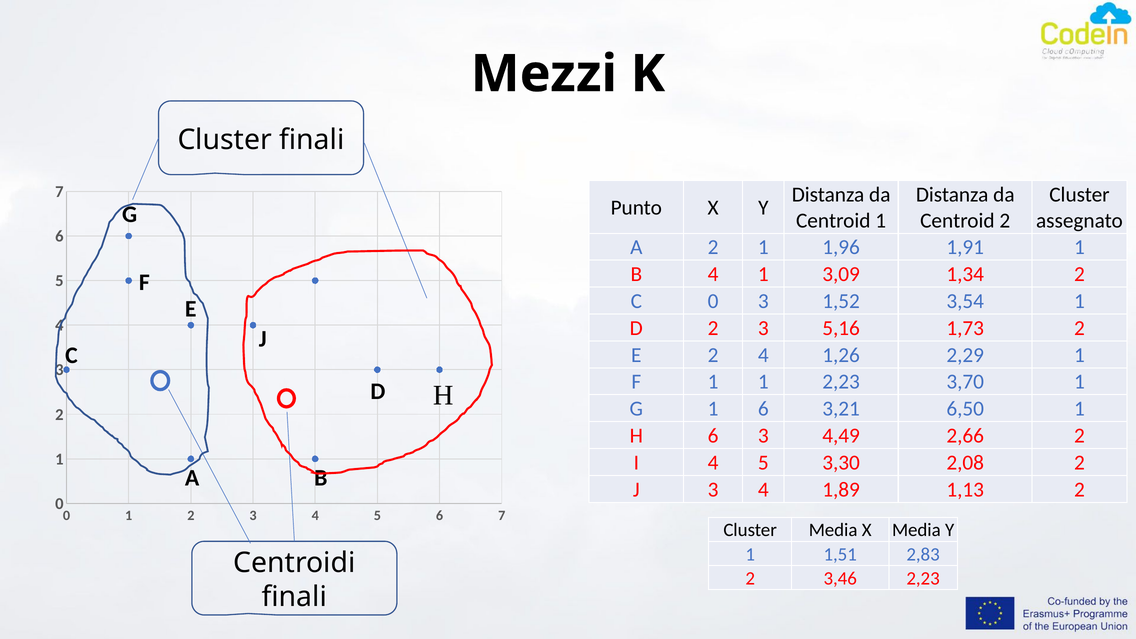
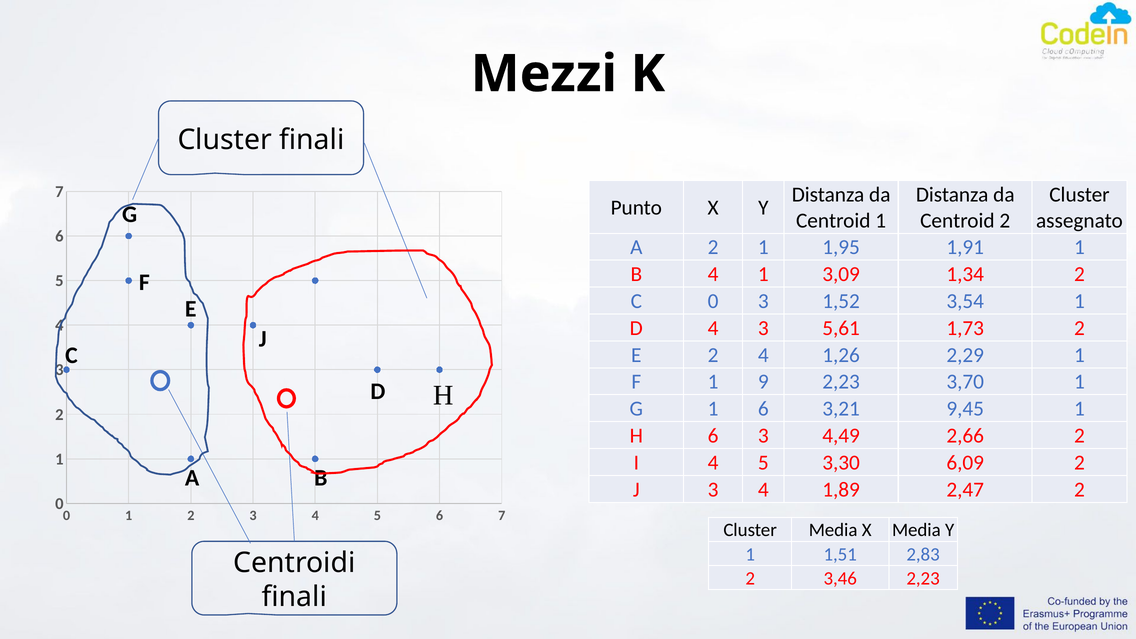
1,96: 1,96 -> 1,95
D 2: 2 -> 4
5,16: 5,16 -> 5,61
1 1: 1 -> 9
6,50: 6,50 -> 9,45
2,08: 2,08 -> 6,09
1,13: 1,13 -> 2,47
